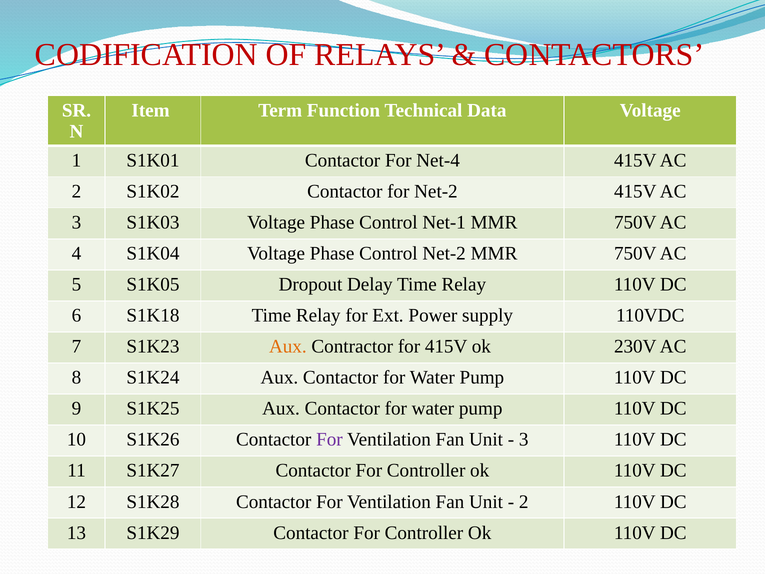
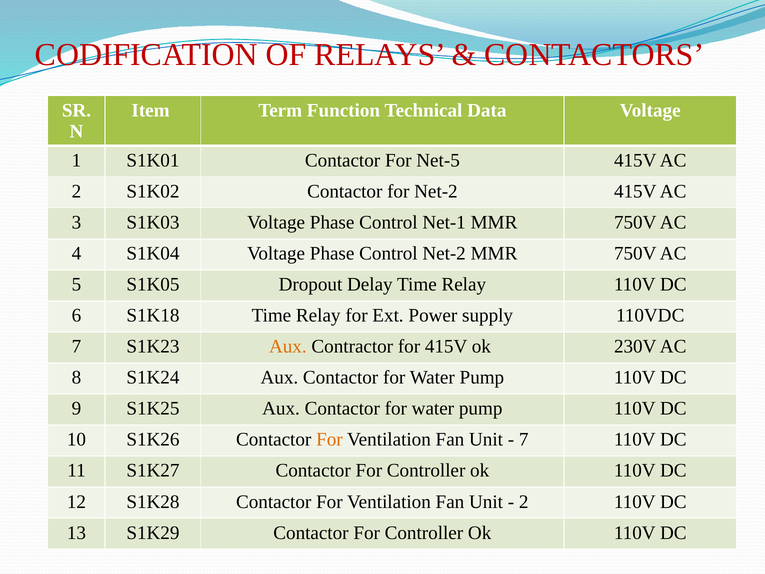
Net-4: Net-4 -> Net-5
For at (329, 439) colour: purple -> orange
3 at (524, 439): 3 -> 7
